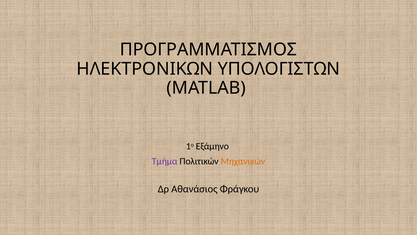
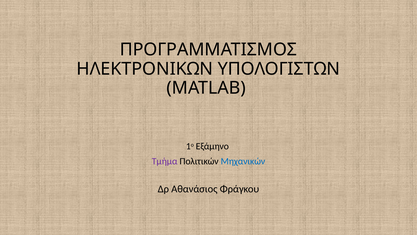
Μηχανικών colour: orange -> blue
